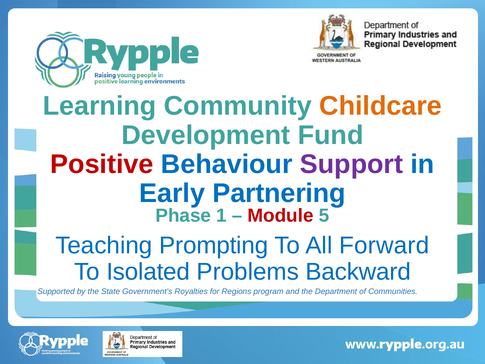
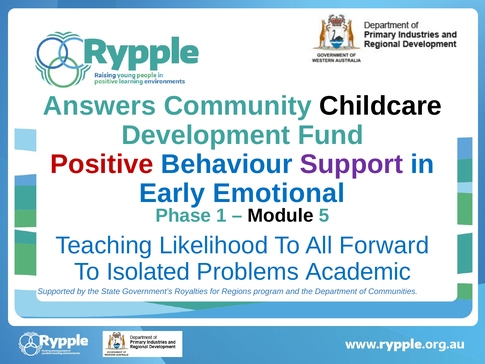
Learning: Learning -> Answers
Childcare colour: orange -> black
Partnering: Partnering -> Emotional
Module colour: red -> black
Prompting: Prompting -> Likelihood
Backward: Backward -> Academic
